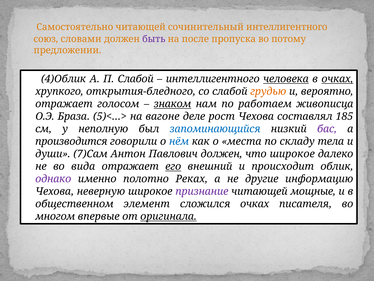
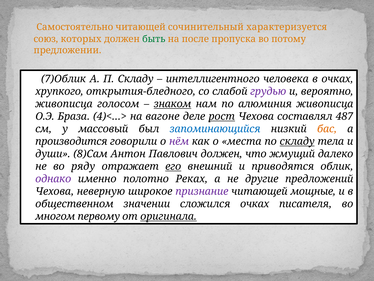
сочинительный интеллигентного: интеллигентного -> характеризуется
словами: словами -> которых
быть colour: purple -> green
4)Облик: 4)Облик -> 7)Облик
П Слабой: Слабой -> Складу
человека underline: present -> none
очках at (337, 79) underline: present -> none
грудью colour: orange -> purple
отражает at (64, 104): отражает -> живописца
работаем: работаем -> алюминия
5)<…>: 5)<…> -> 4)<…>
рост underline: none -> present
185: 185 -> 487
неполную: неполную -> массовый
бас colour: purple -> orange
нём colour: blue -> purple
складу at (297, 141) underline: none -> present
7)Сам: 7)Сам -> 8)Сам
что широкое: широкое -> жмущий
вида: вида -> ряду
происходит: происходит -> приводятся
информацию: информацию -> предложений
элемент: элемент -> значении
впервые: впервые -> первому
